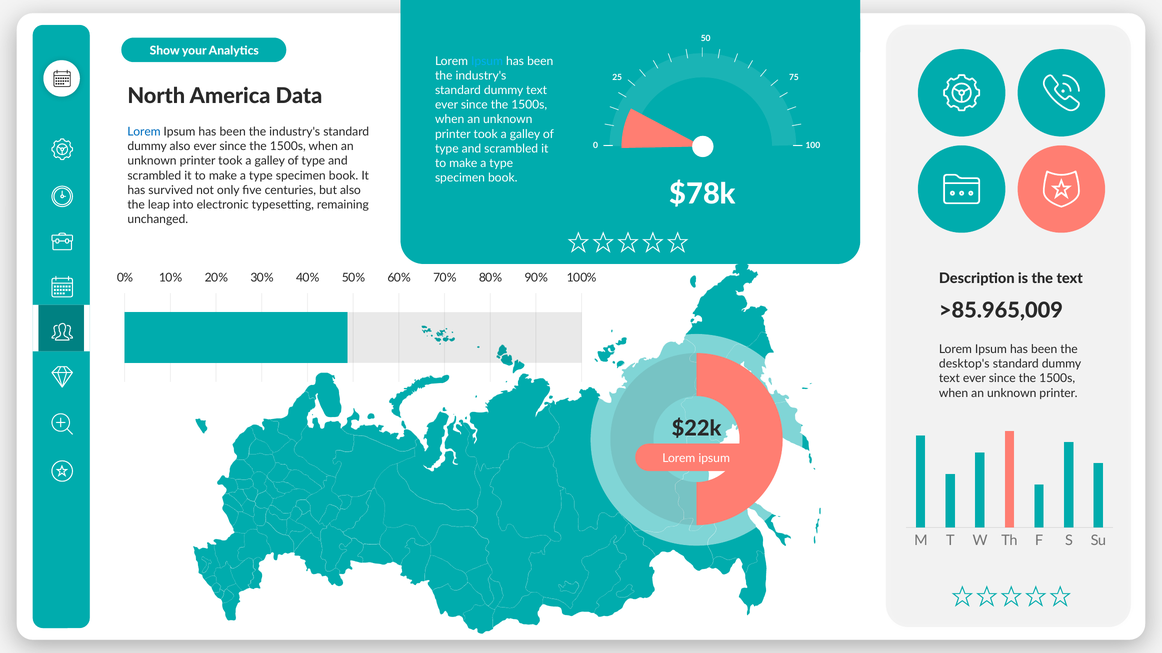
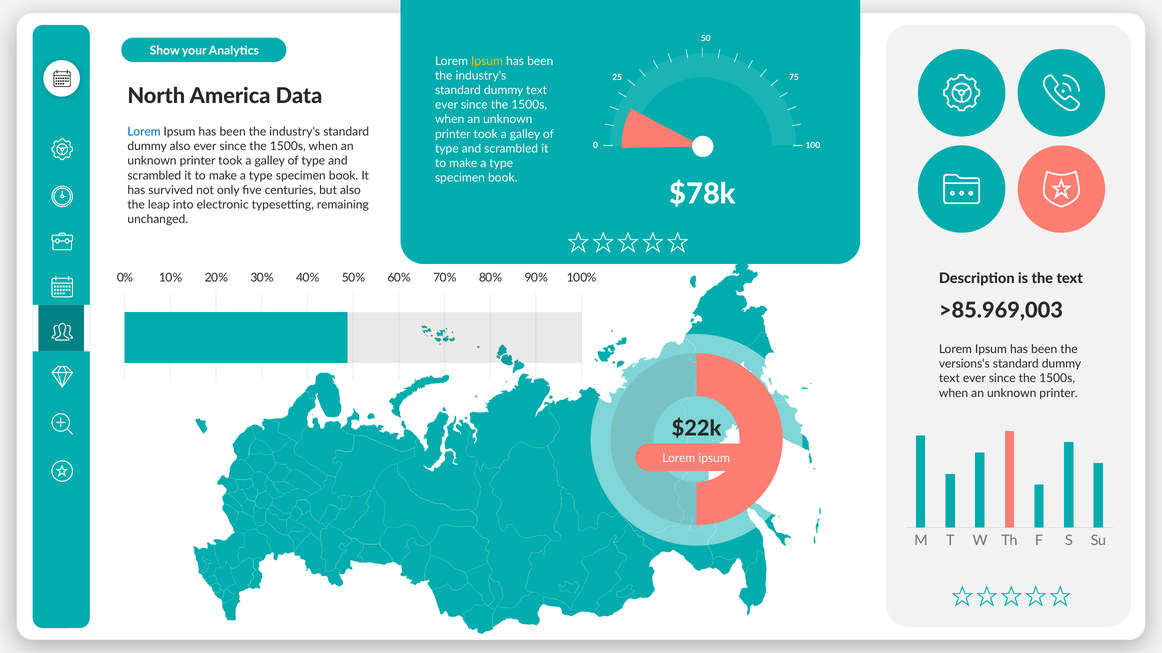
Ipsum at (487, 61) colour: light blue -> yellow
>85.965,009: >85.965,009 -> >85.969,003
desktop's: desktop's -> versions's
